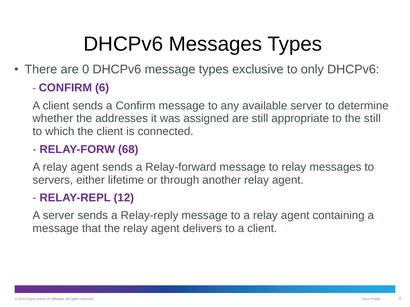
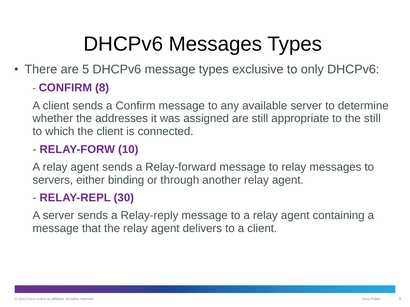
0: 0 -> 5
CONFIRM 6: 6 -> 8
68: 68 -> 10
lifetime: lifetime -> binding
12: 12 -> 30
